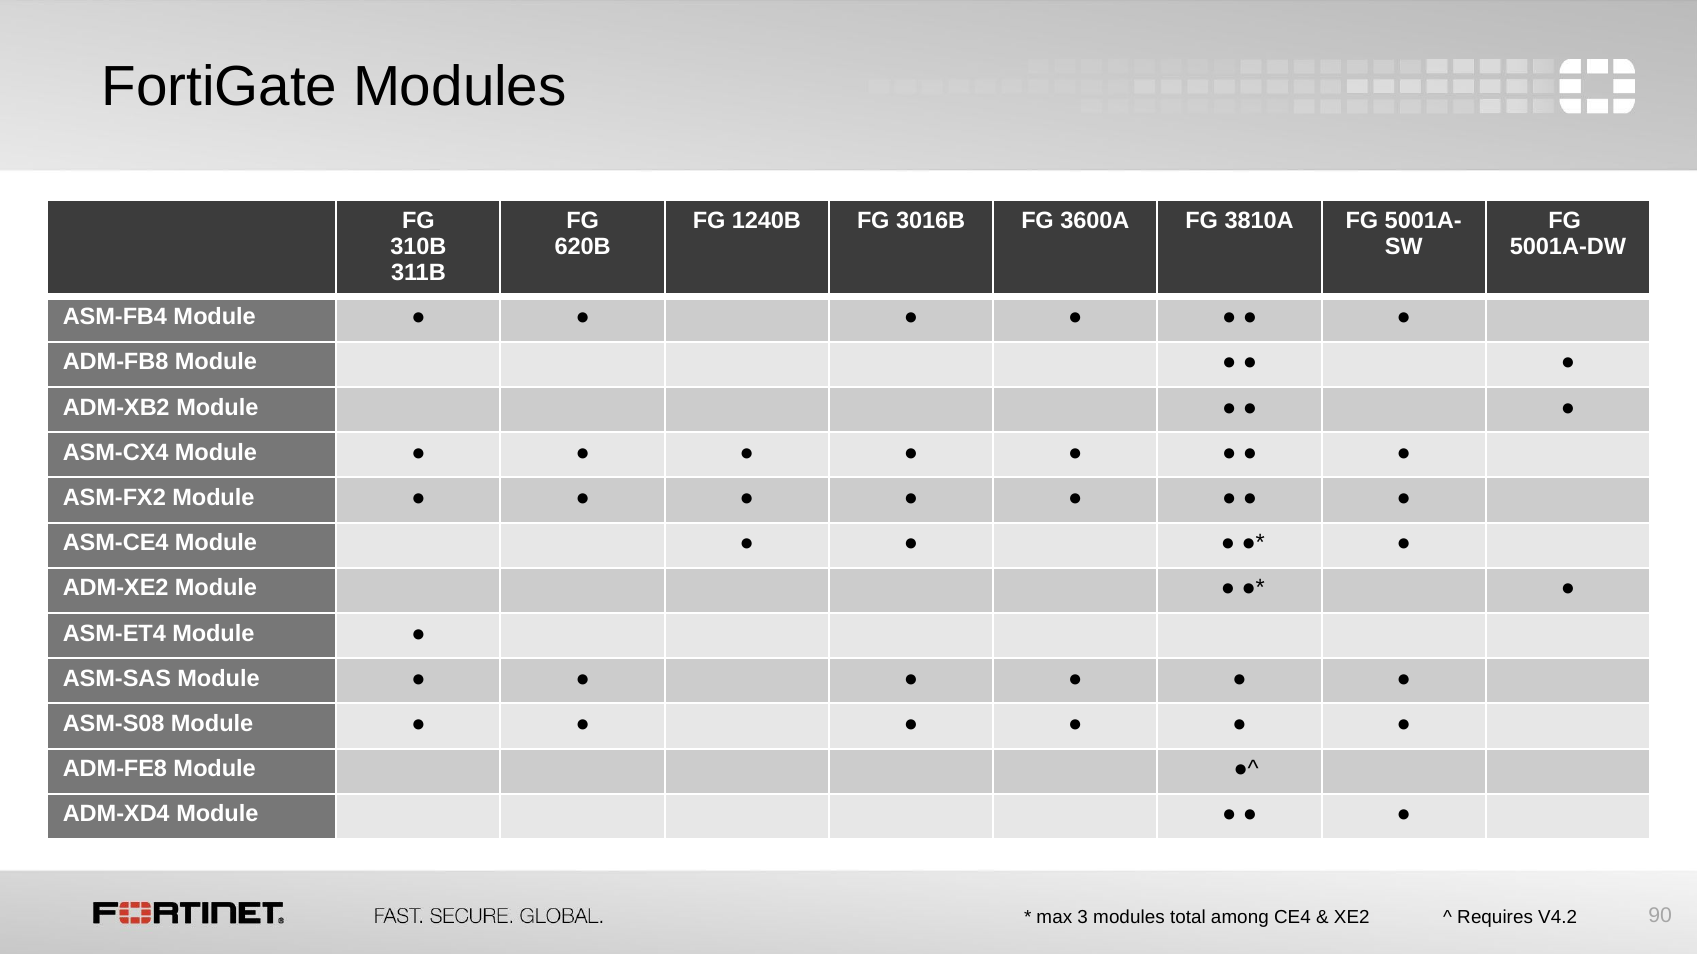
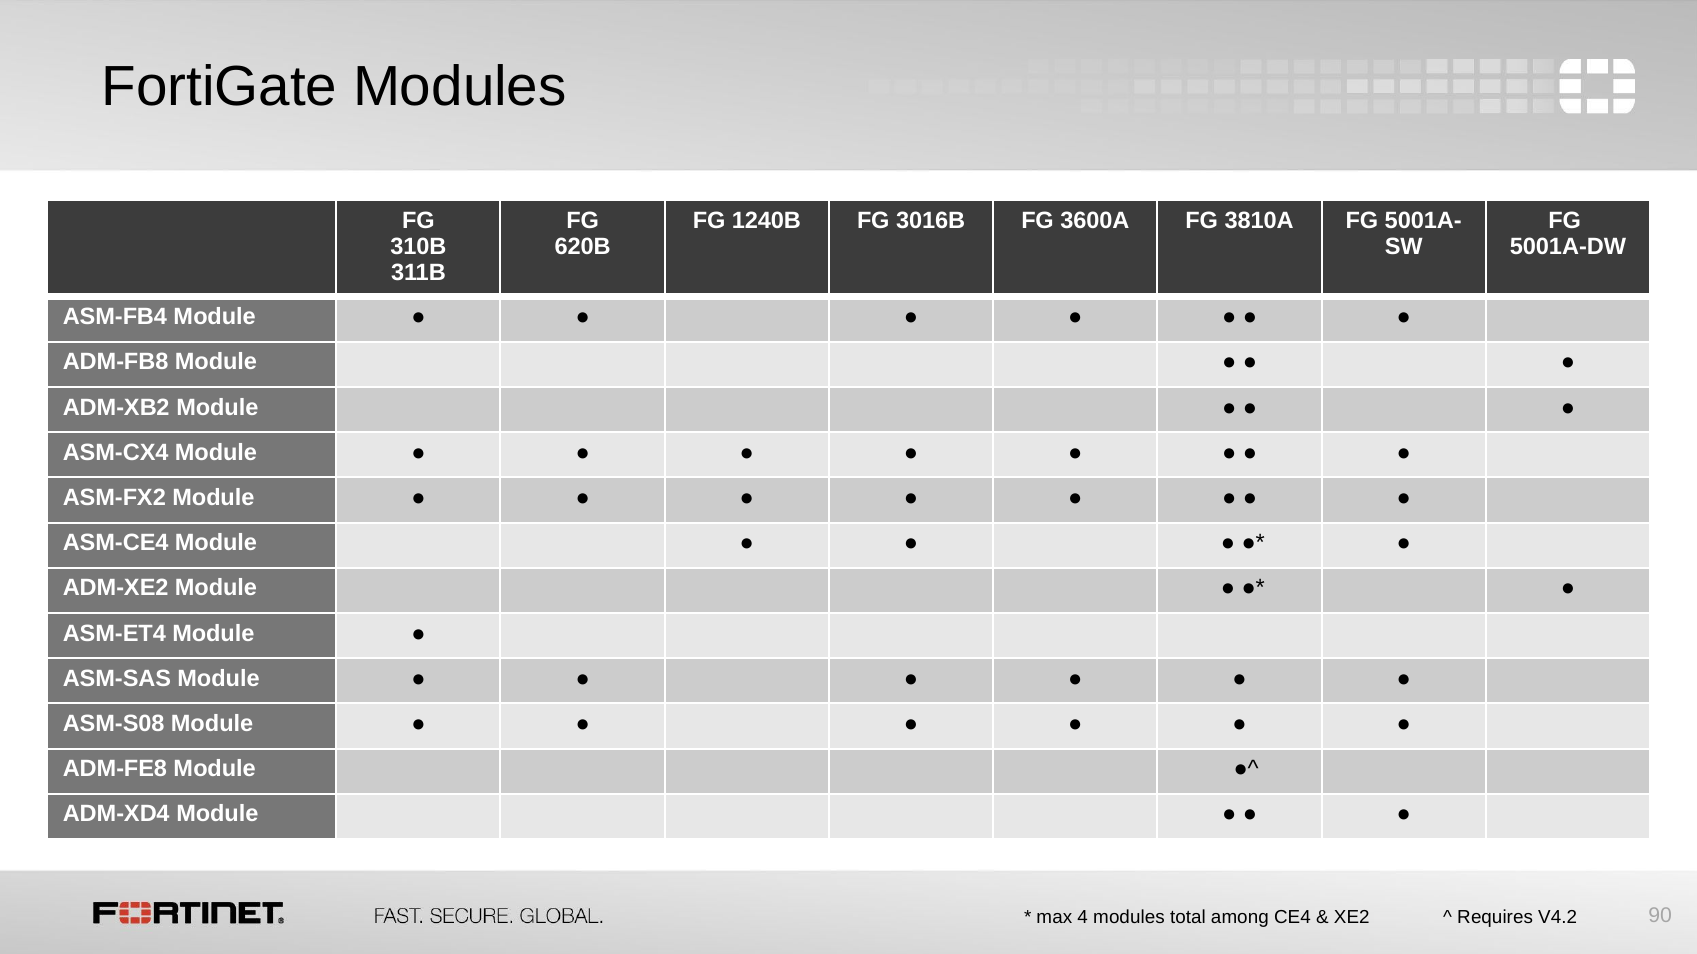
3: 3 -> 4
